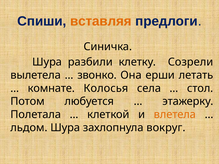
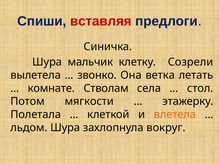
вставляя colour: orange -> red
разбили: разбили -> мальчик
ерши: ерши -> ветка
Колосья: Колосья -> Стволам
любуется: любуется -> мягкости
